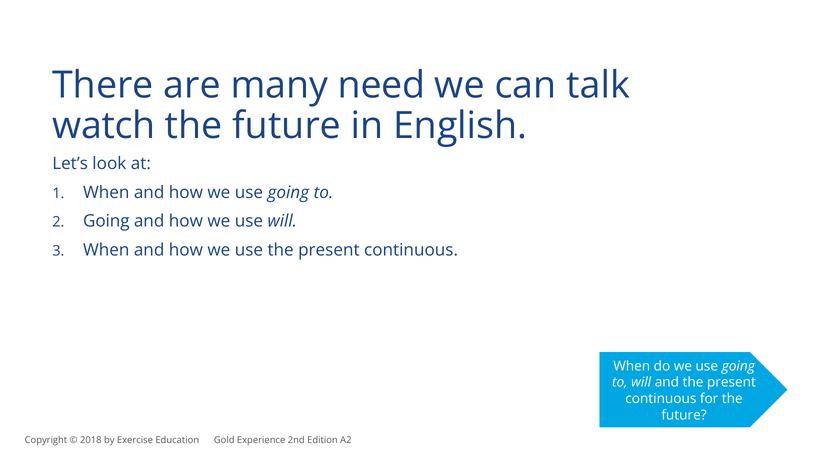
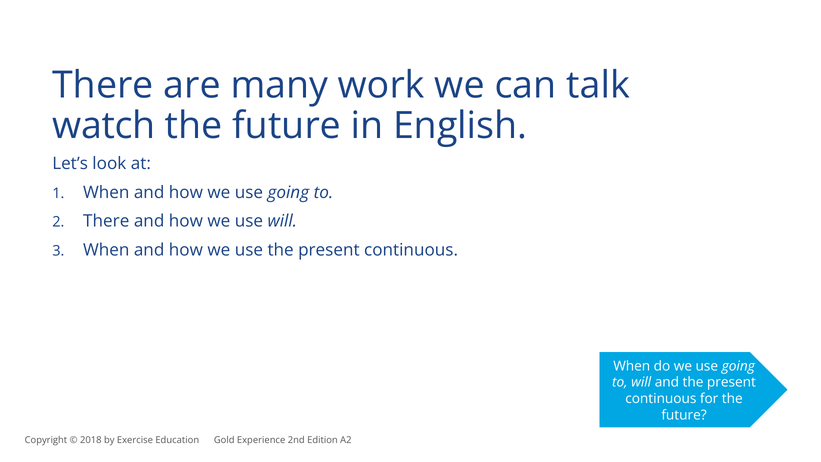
need: need -> work
Going at (106, 221): Going -> There
